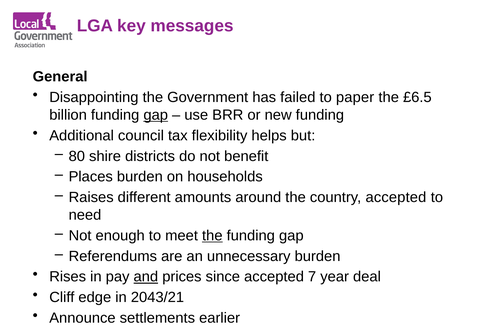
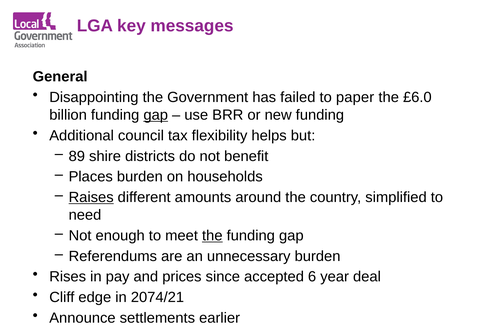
£6.5: £6.5 -> £6.0
80: 80 -> 89
Raises underline: none -> present
country accepted: accepted -> simplified
and underline: present -> none
7: 7 -> 6
2043/21: 2043/21 -> 2074/21
